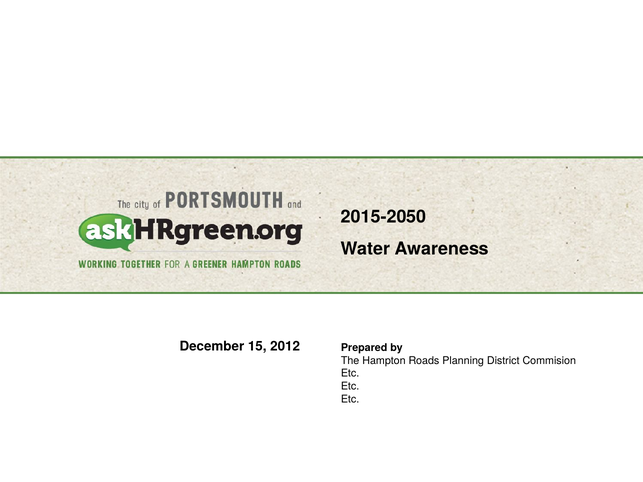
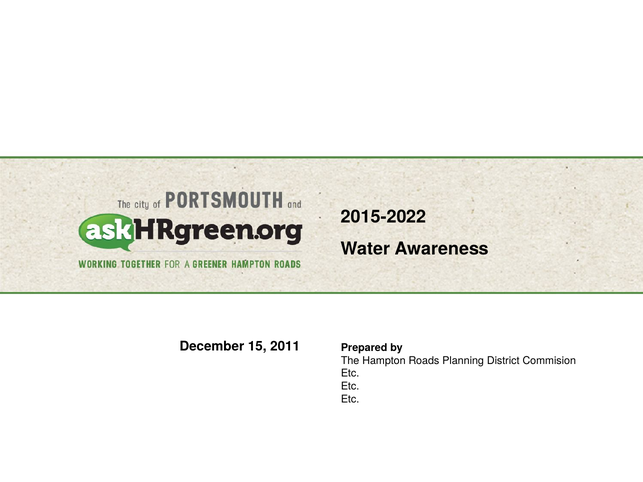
2015-2050: 2015-2050 -> 2015-2022
2012: 2012 -> 2011
